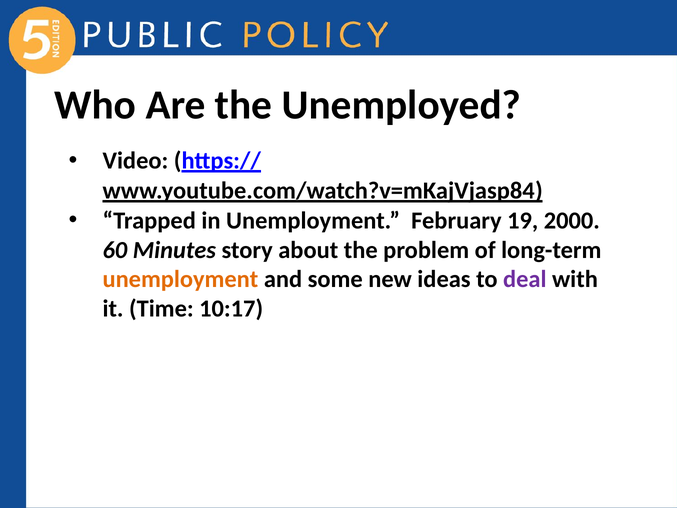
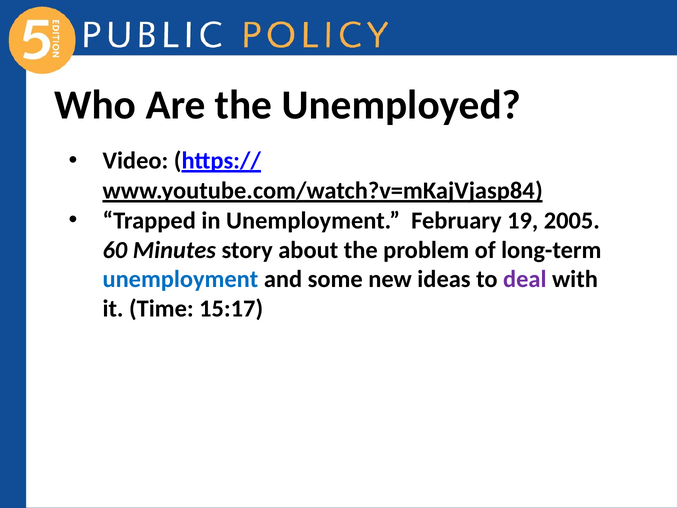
2000: 2000 -> 2005
unemployment at (180, 279) colour: orange -> blue
10:17: 10:17 -> 15:17
